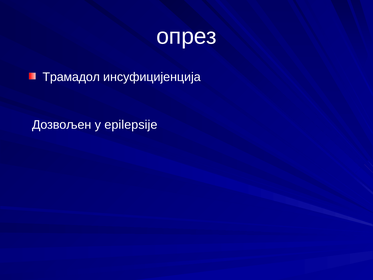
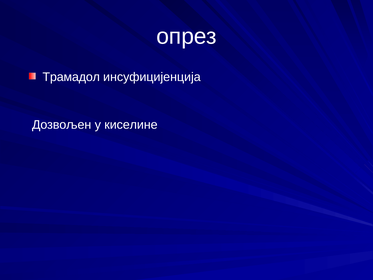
epilepsije: epilepsije -> киселине
